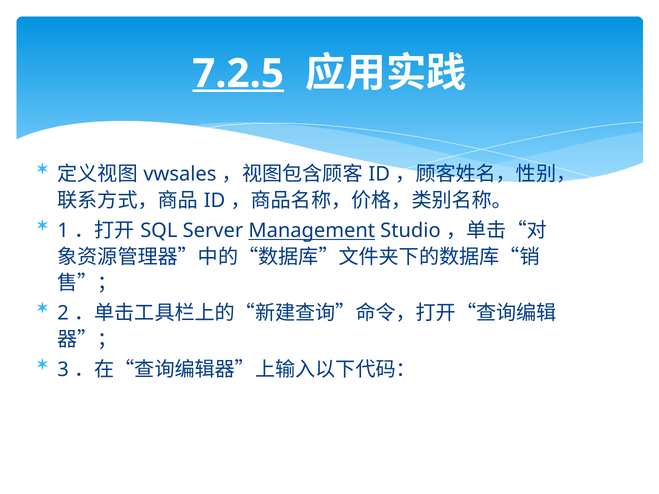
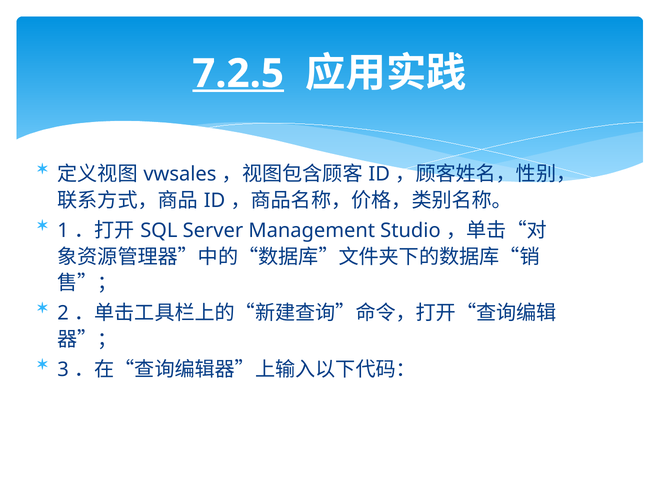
Management underline: present -> none
